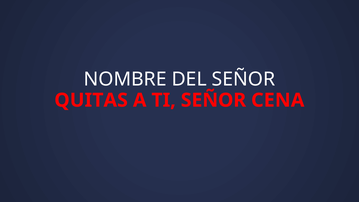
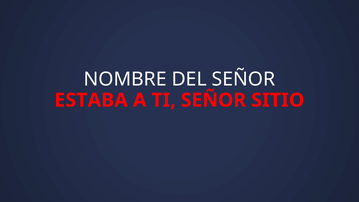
QUITAS: QUITAS -> ESTABA
CENA: CENA -> SITIO
